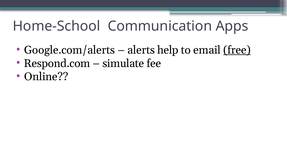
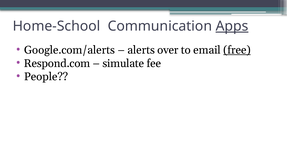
Apps underline: none -> present
help: help -> over
Online: Online -> People
